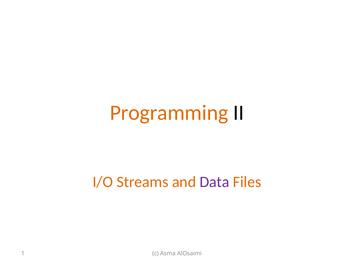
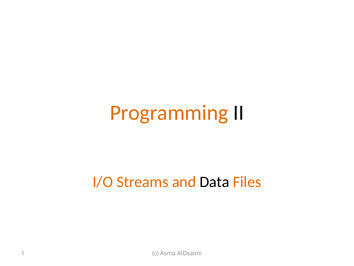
Data colour: purple -> black
